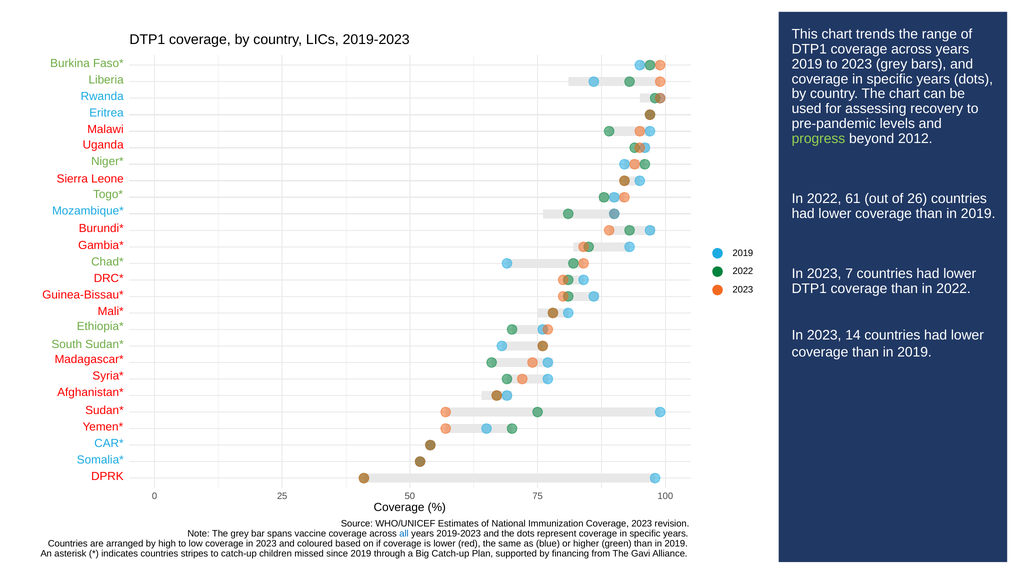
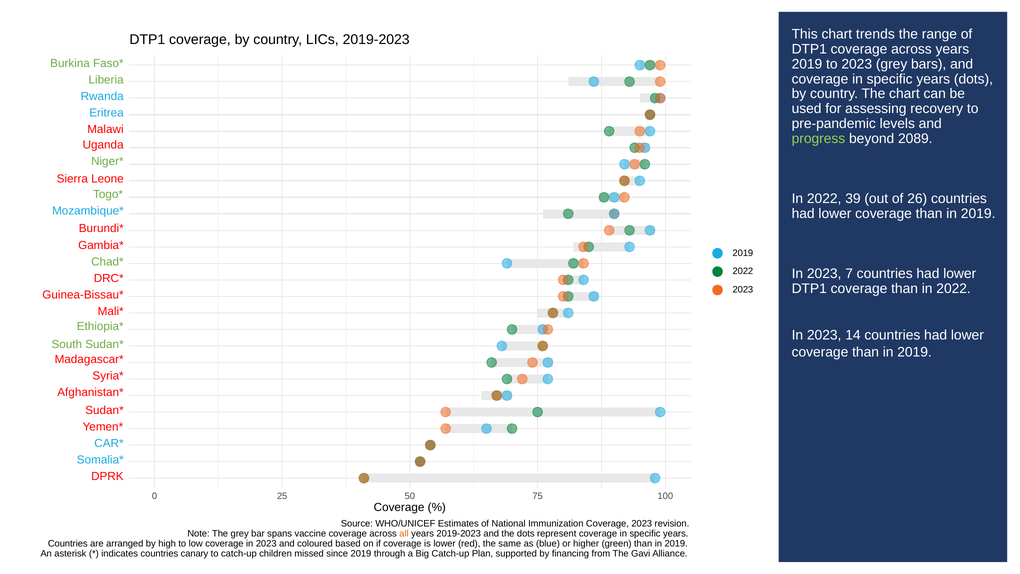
2012: 2012 -> 2089
61: 61 -> 39
all colour: blue -> orange
stripes: stripes -> canary
